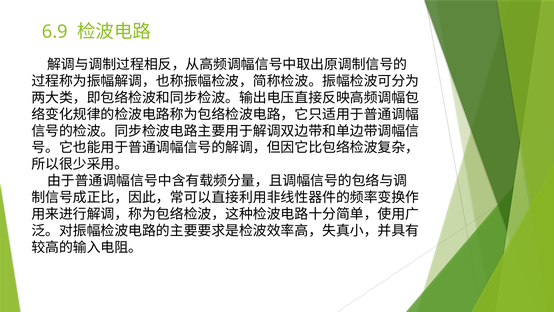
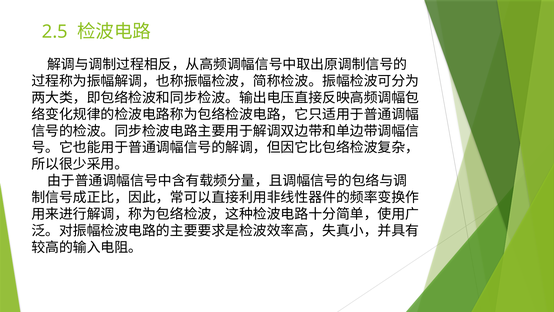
6.9: 6.9 -> 2.5
